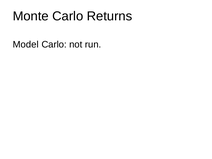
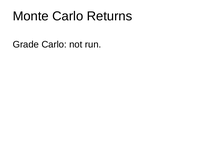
Model: Model -> Grade
